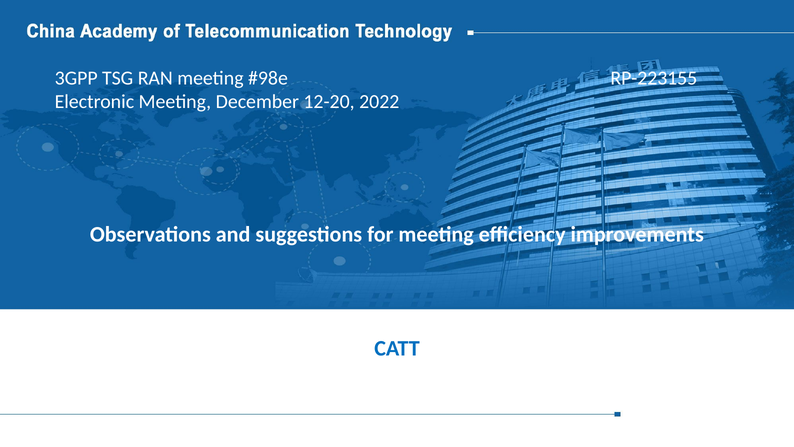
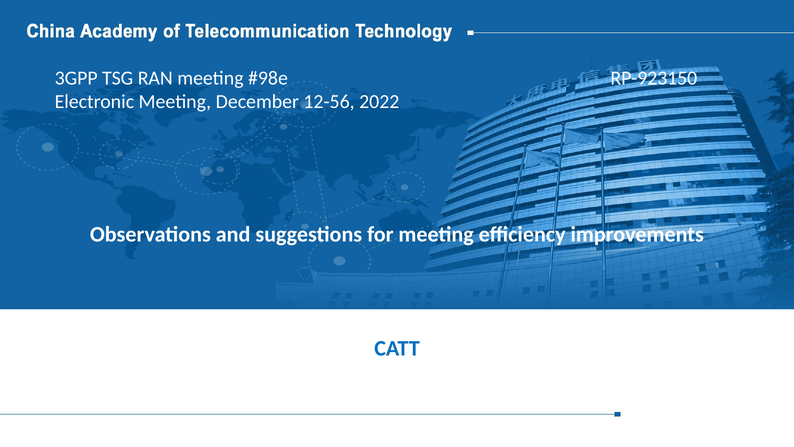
RP-223155: RP-223155 -> RP-923150
12-20: 12-20 -> 12-56
